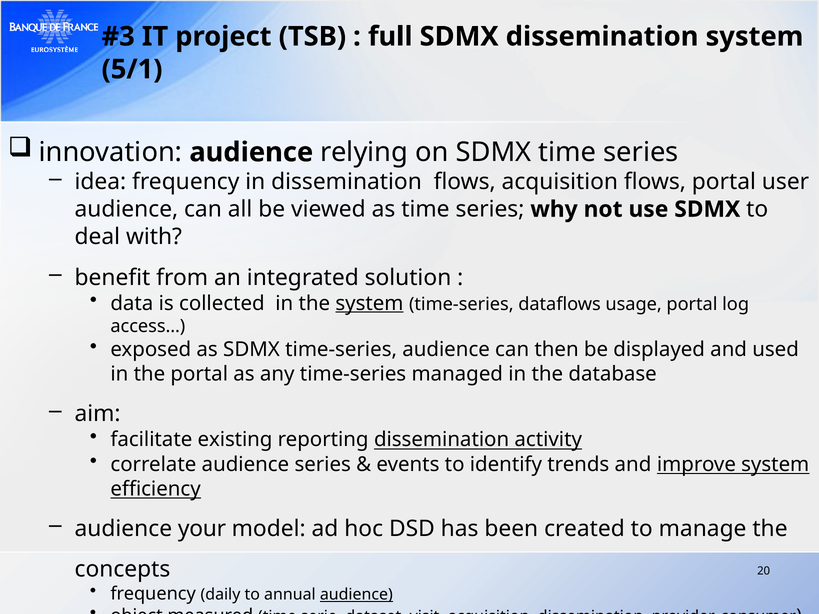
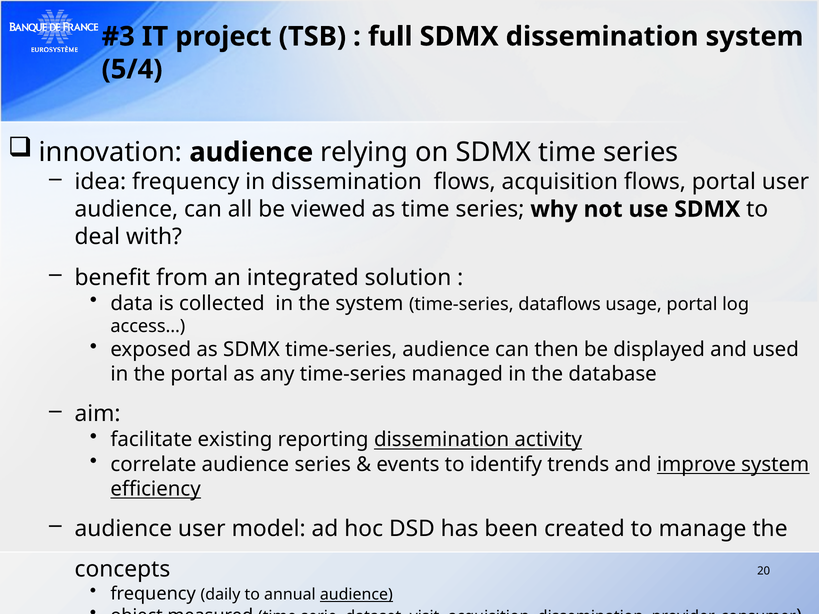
5/1: 5/1 -> 5/4
system at (369, 303) underline: present -> none
audience your: your -> user
